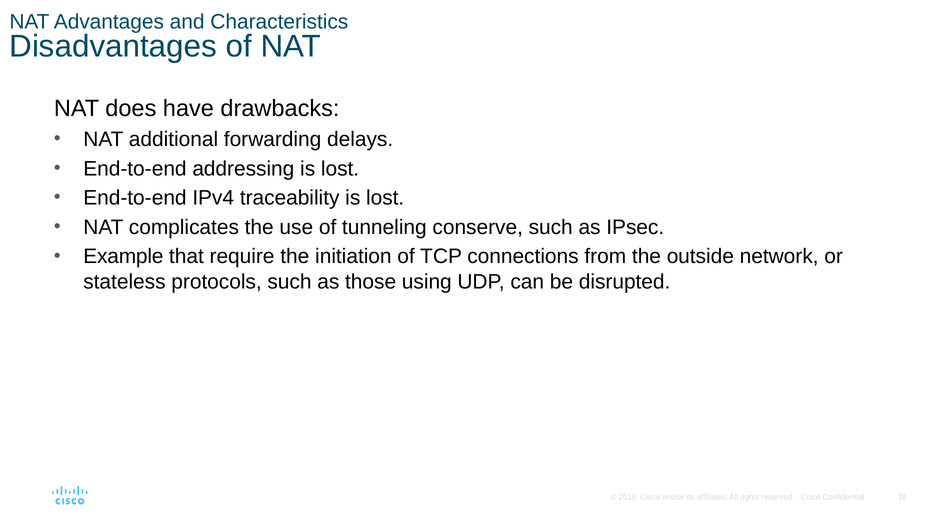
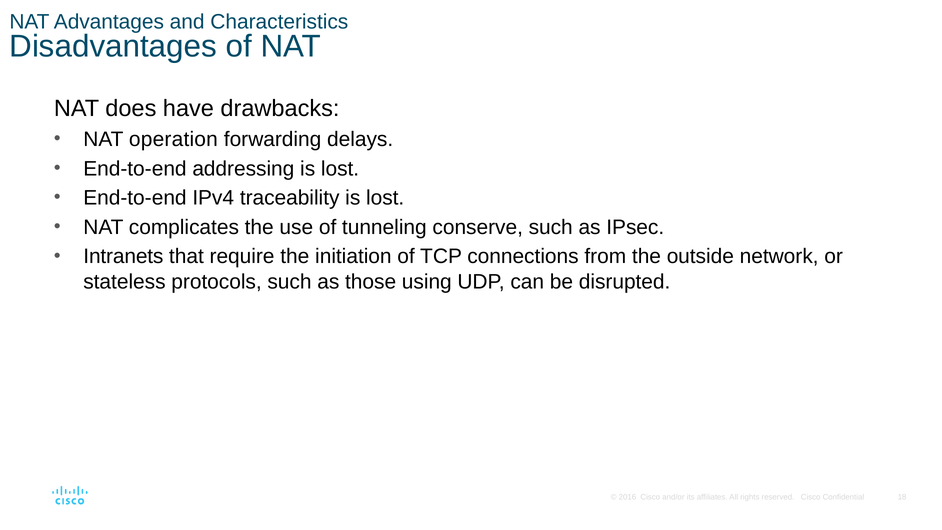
additional: additional -> operation
Example: Example -> Intranets
